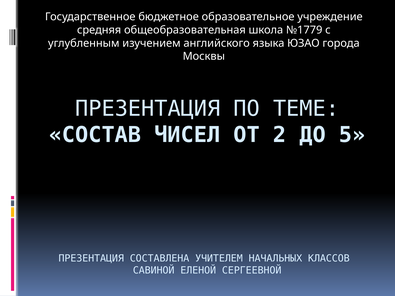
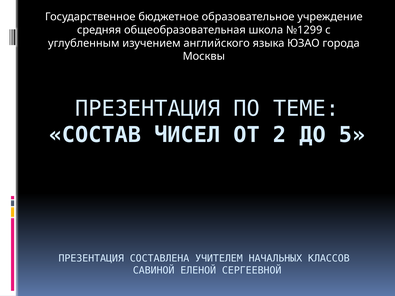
№1779: №1779 -> №1299
